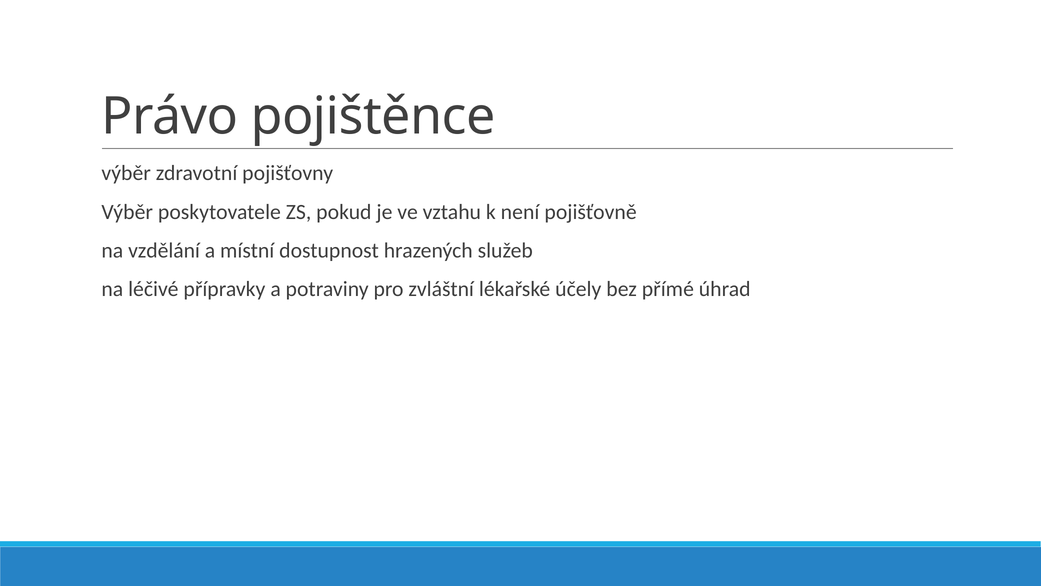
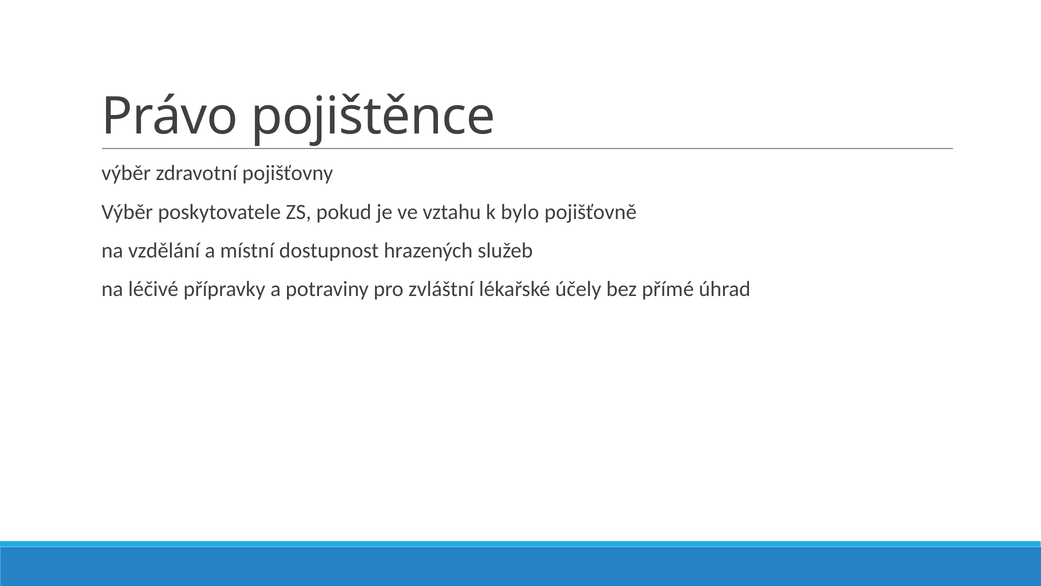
není: není -> bylo
